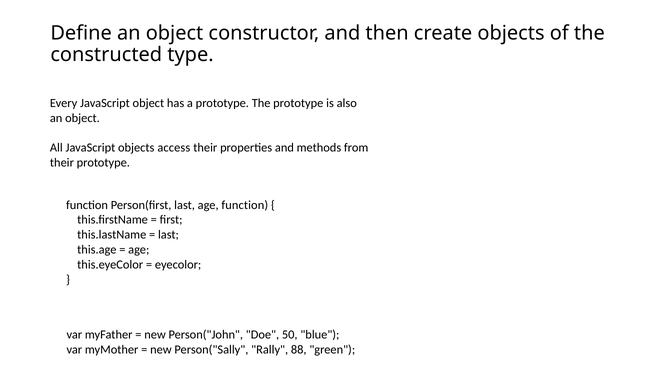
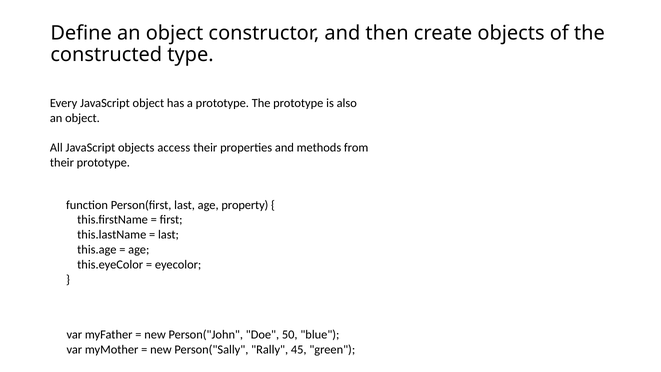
age function: function -> property
88: 88 -> 45
